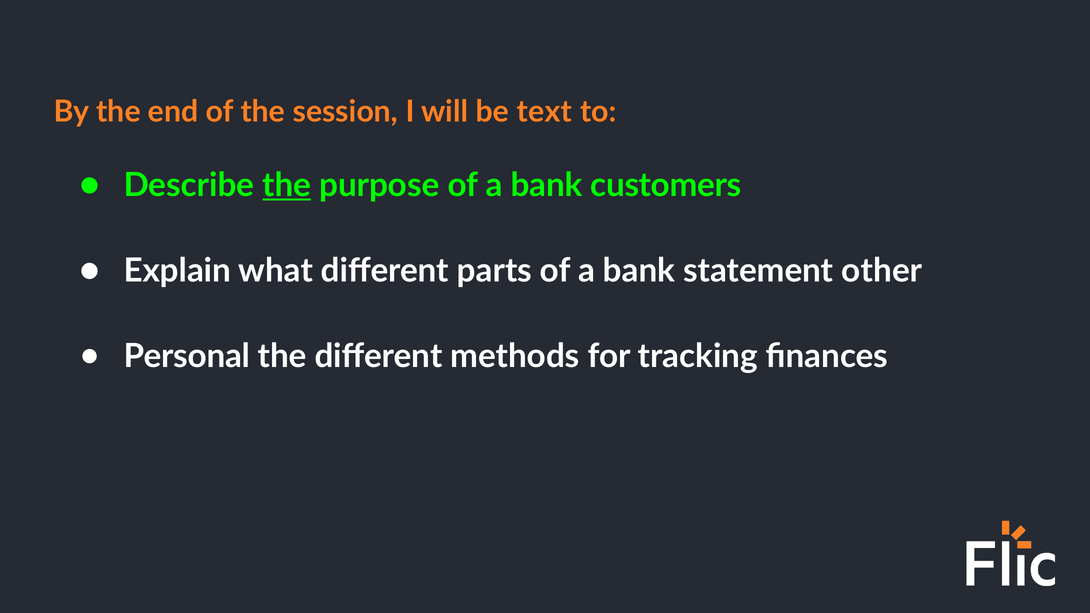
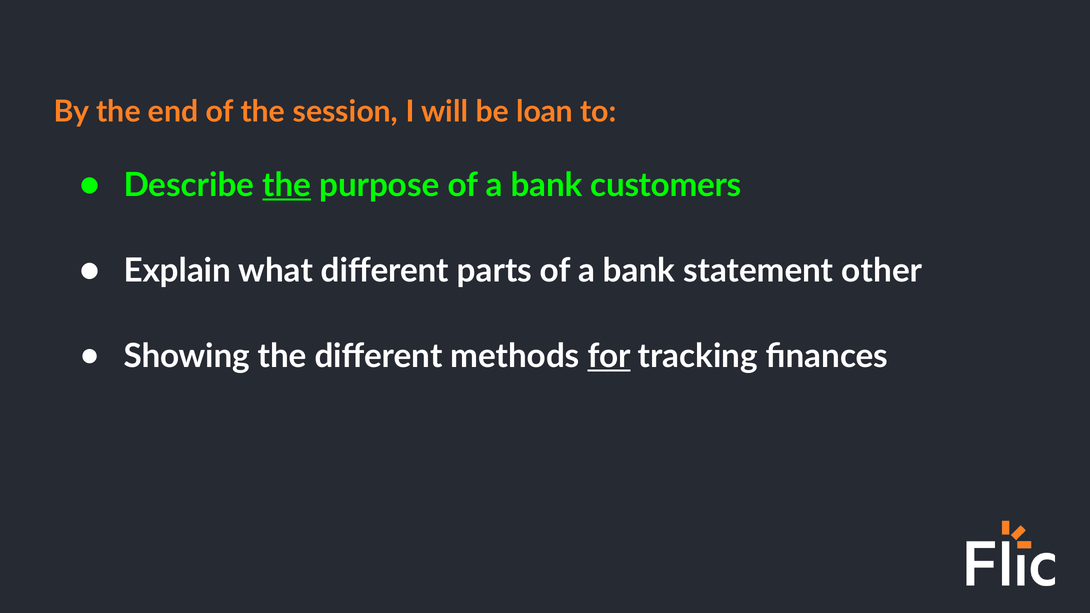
text: text -> loan
Personal: Personal -> Showing
for underline: none -> present
